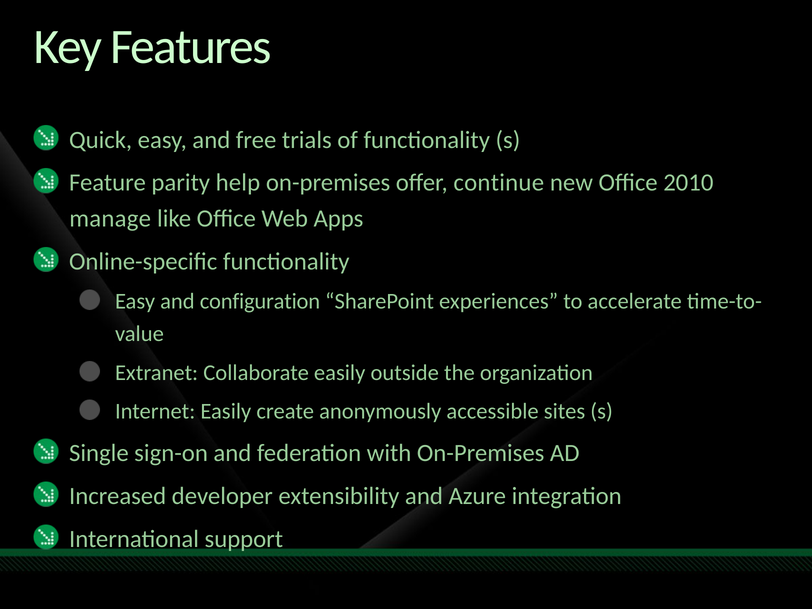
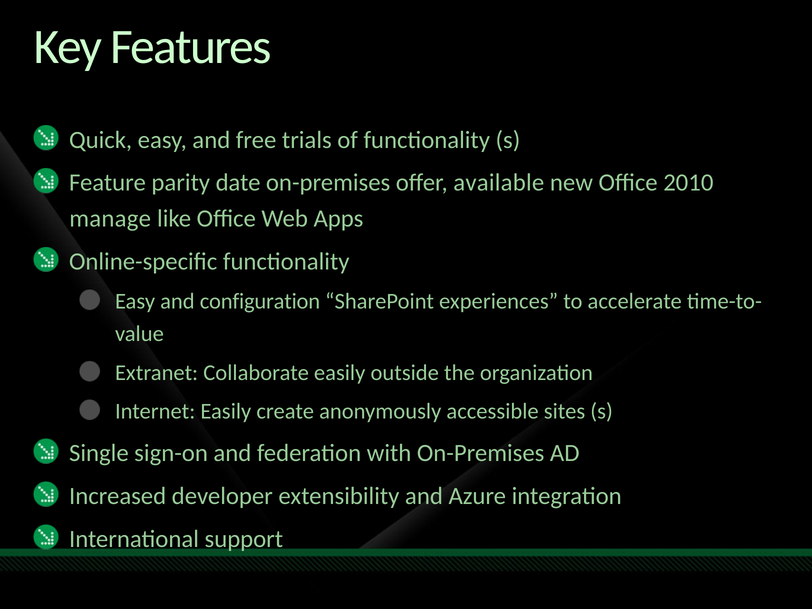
help: help -> date
continue: continue -> available
